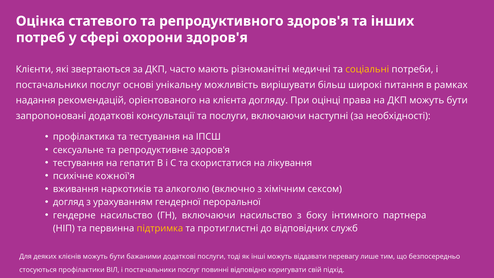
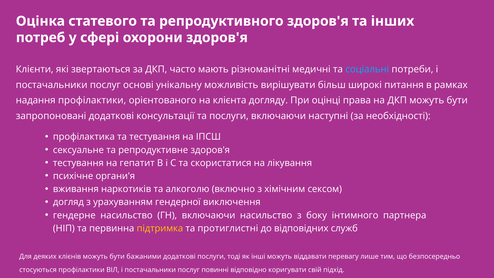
соціальні colour: yellow -> light blue
надання рекомендацій: рекомендацій -> профілактики
кожної'я: кожної'я -> органи'я
пероральної: пероральної -> виключення
